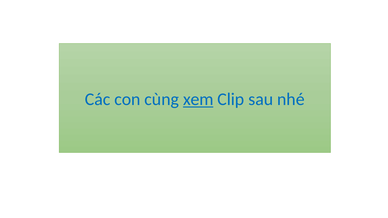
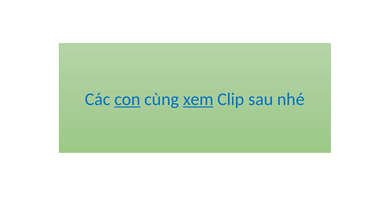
con underline: none -> present
